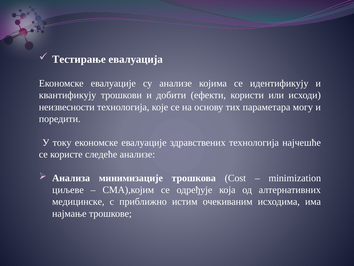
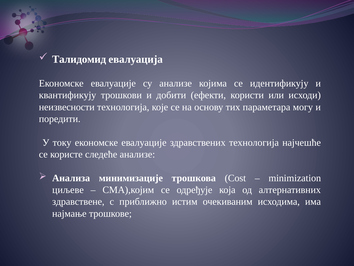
Тестирање: Тестирање -> Талидомид
медицинске: медицинске -> здравствене
